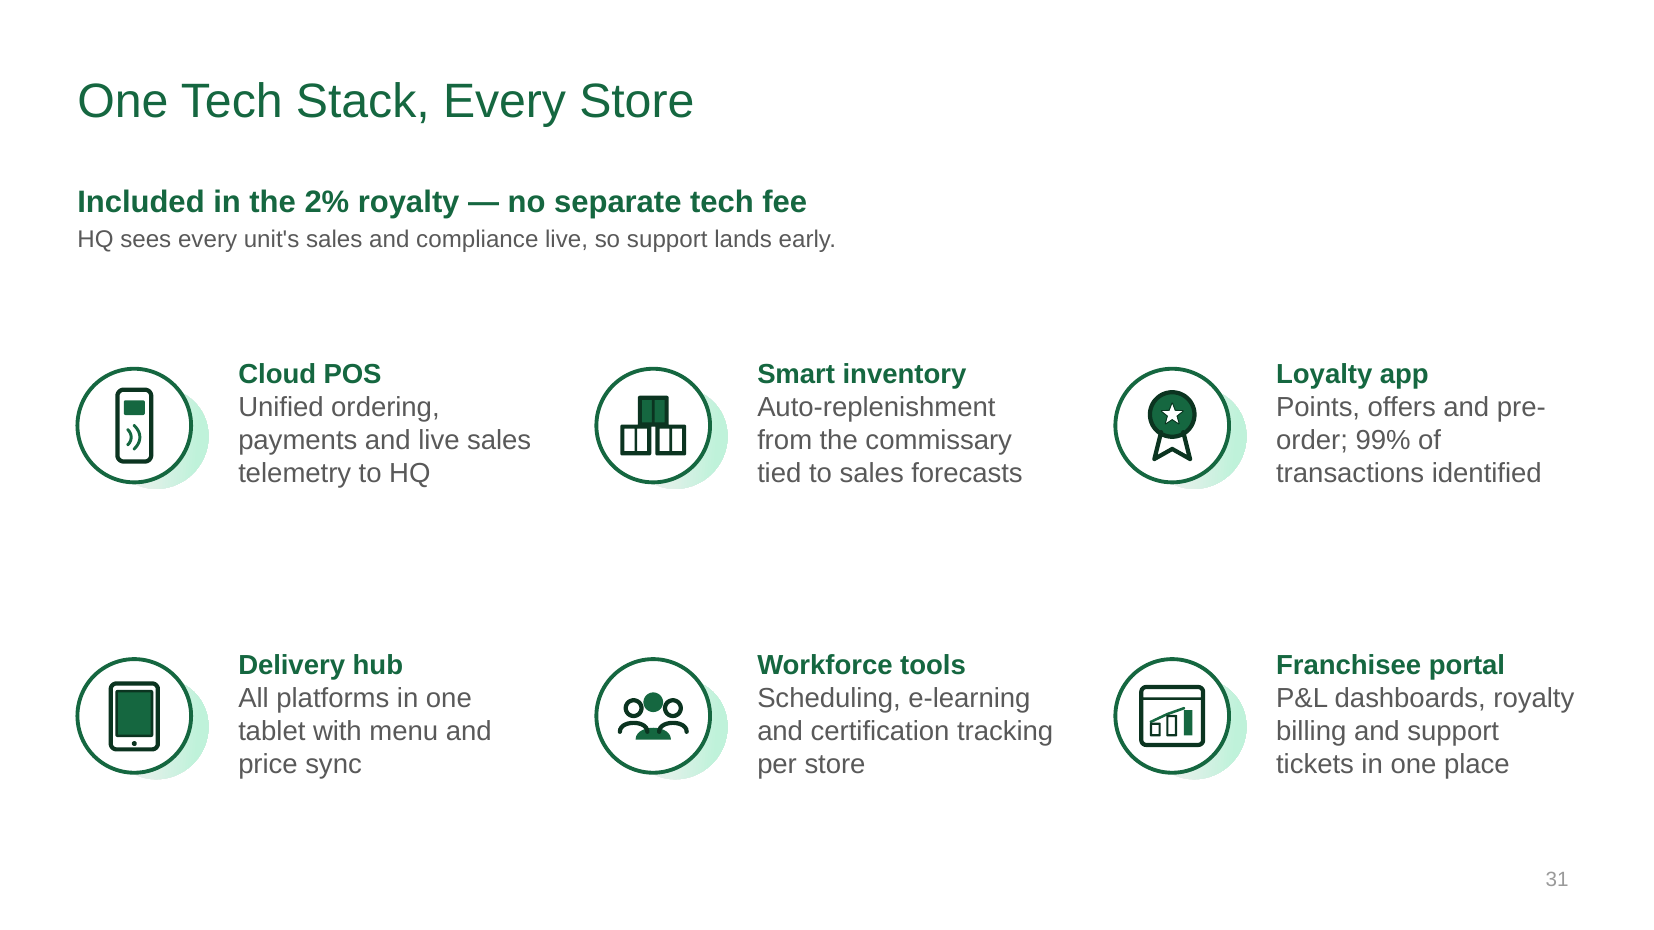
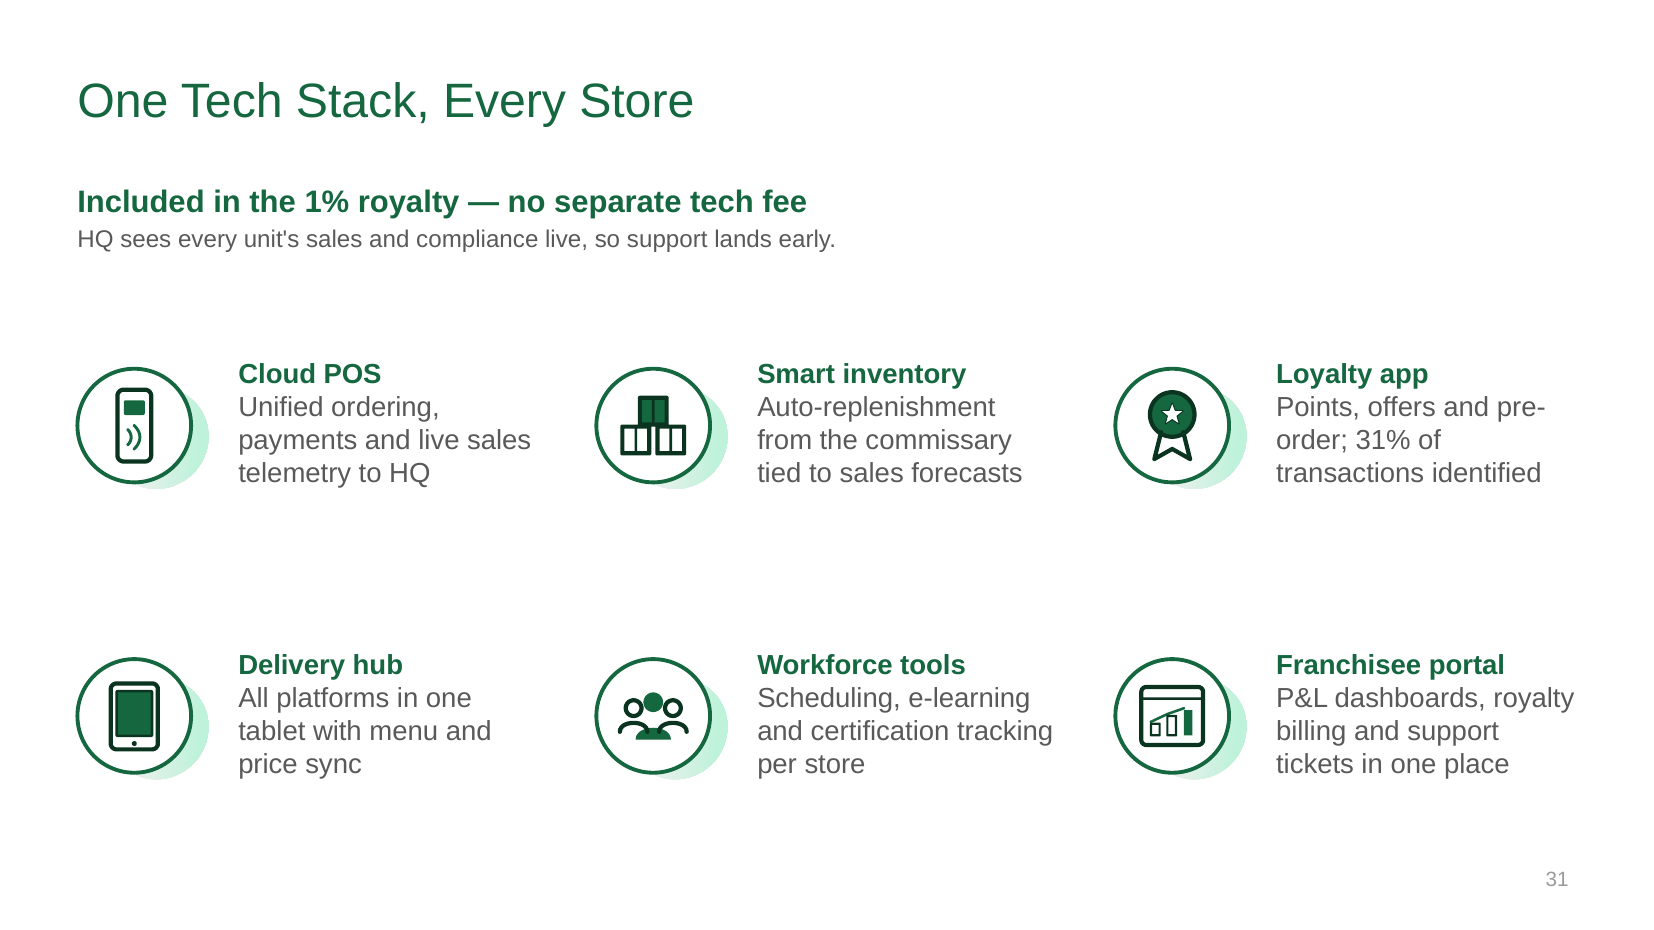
2%: 2% -> 1%
99%: 99% -> 31%
